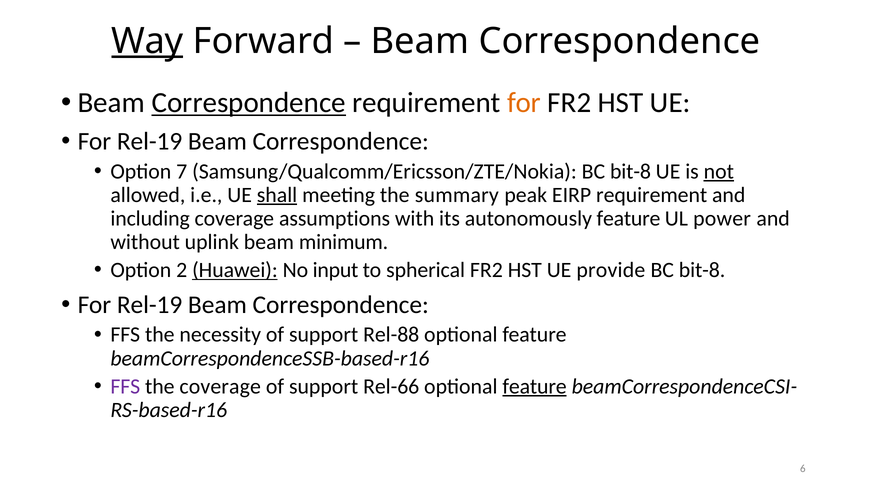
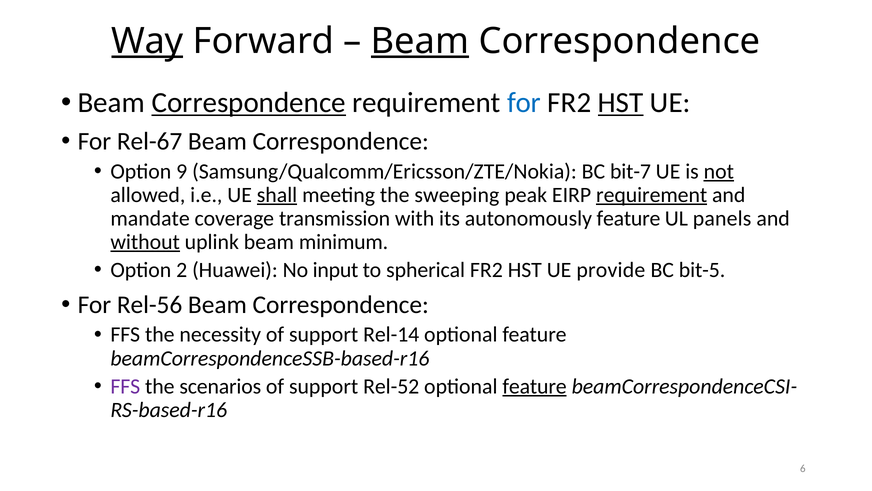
Beam at (420, 41) underline: none -> present
for at (524, 103) colour: orange -> blue
HST at (621, 103) underline: none -> present
Rel-19 at (150, 141): Rel-19 -> Rel-67
7: 7 -> 9
Samsung/Qualcomm/Ericsson/ZTE/Nokia BC bit-8: bit-8 -> bit-7
summary: summary -> sweeping
requirement at (652, 195) underline: none -> present
including: including -> mandate
assumptions: assumptions -> transmission
power: power -> panels
without underline: none -> present
Huawei underline: present -> none
bit-8 at (702, 270): bit-8 -> bit-5
Rel-19 at (150, 304): Rel-19 -> Rel-56
Rel-88: Rel-88 -> Rel-14
the coverage: coverage -> scenarios
Rel-66: Rel-66 -> Rel-52
